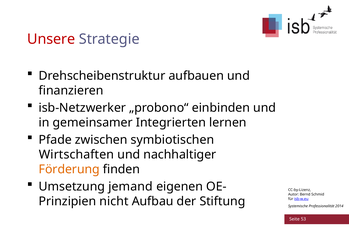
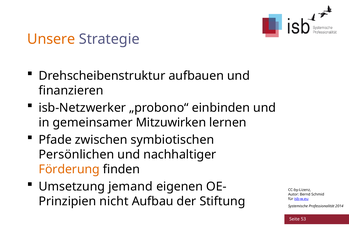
Unsere colour: red -> orange
Integrierten: Integrierten -> Mitzuwirken
Wirtschaften: Wirtschaften -> Persönlichen
